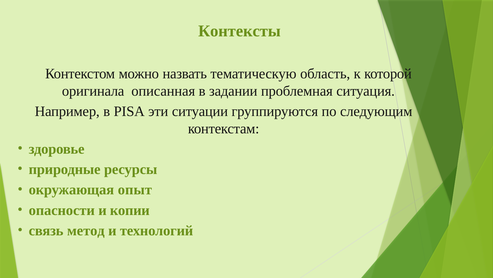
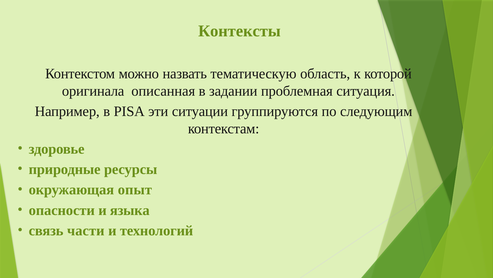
копии: копии -> языка
метод: метод -> части
